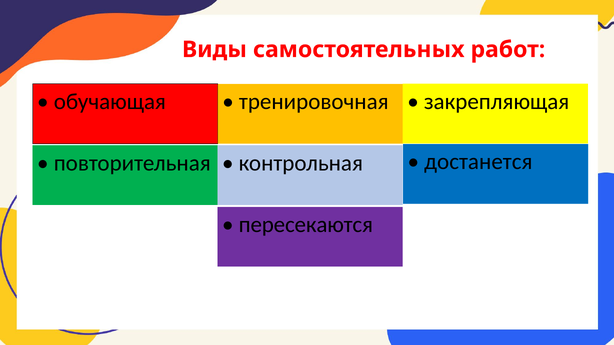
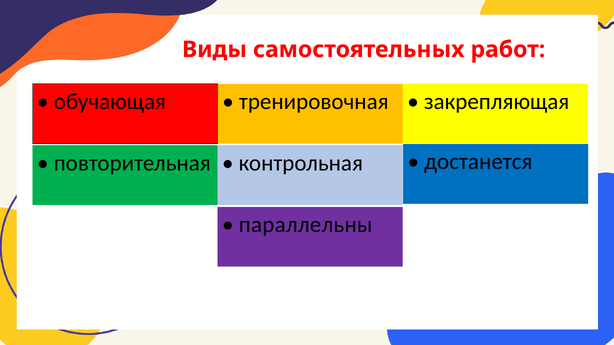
пересекаются: пересекаются -> параллельны
